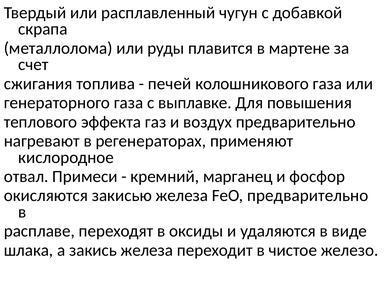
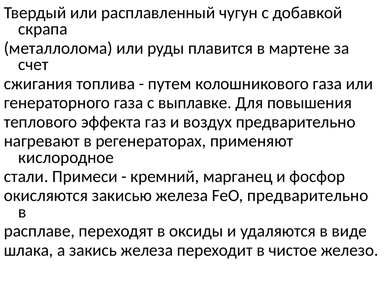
печей: печей -> путем
отвал: отвал -> стали
